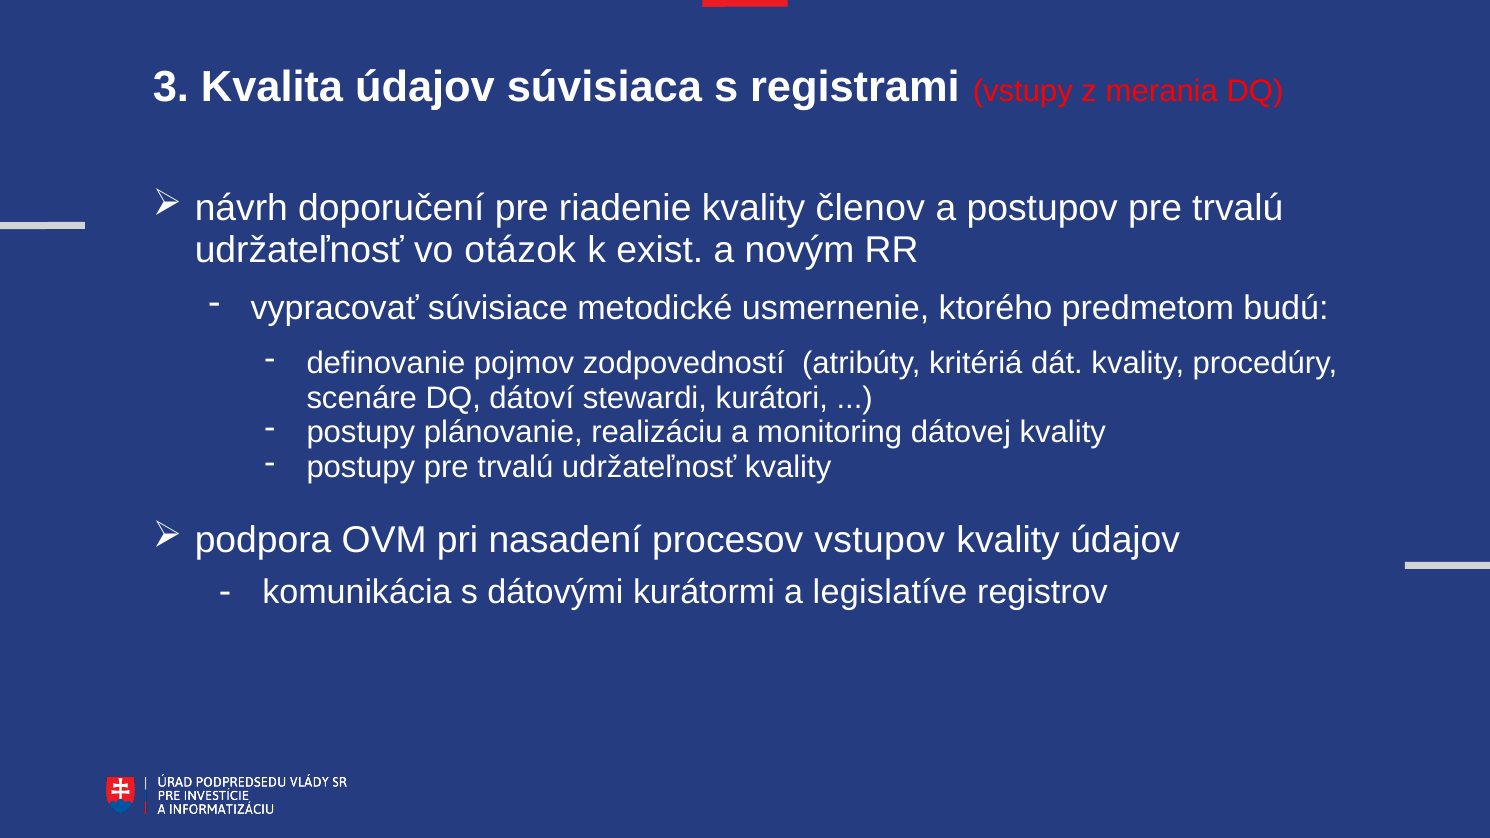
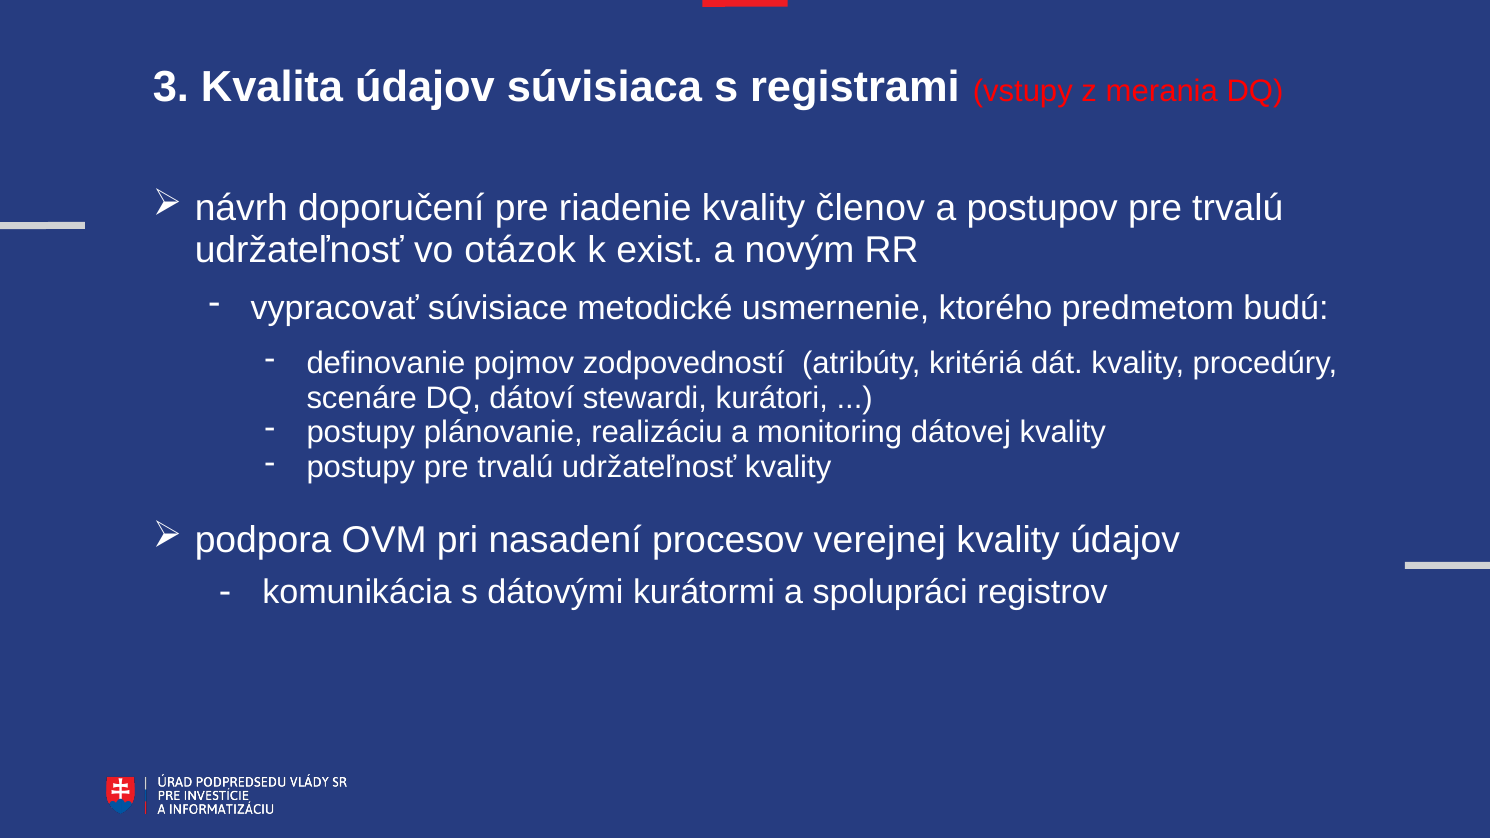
vstupov: vstupov -> verejnej
legislatíve: legislatíve -> spolupráci
